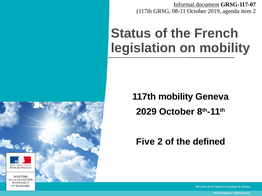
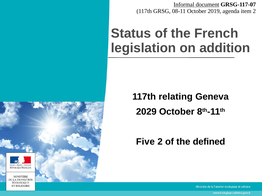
on mobility: mobility -> addition
117th mobility: mobility -> relating
